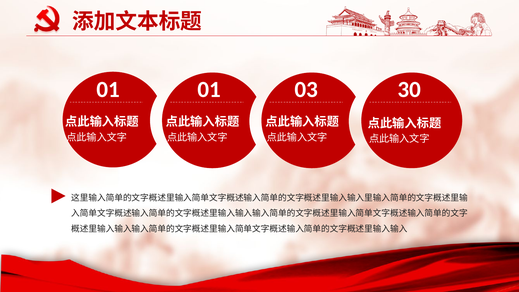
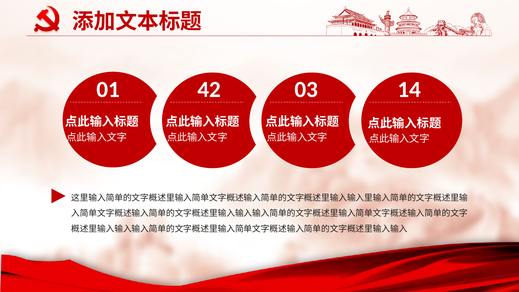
01 01: 01 -> 42
30: 30 -> 14
